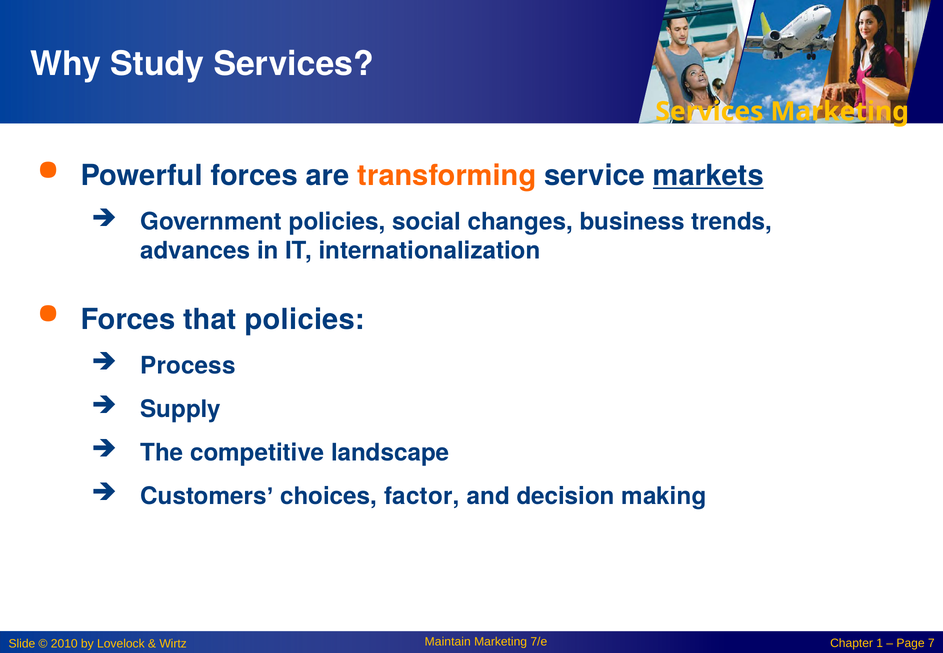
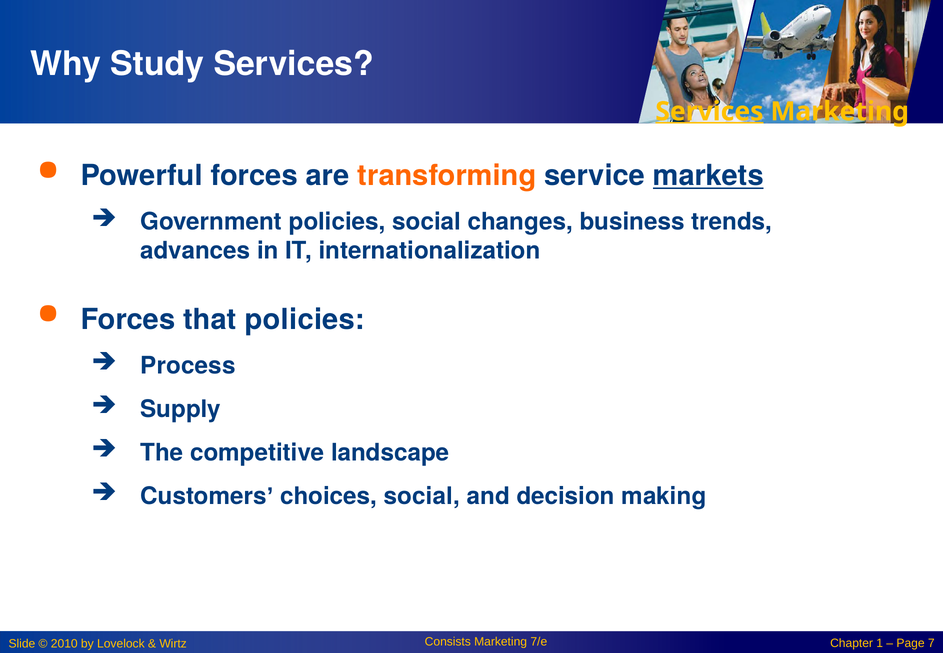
Services at (709, 112) underline: none -> present
choices factor: factor -> social
Maintain: Maintain -> Consists
